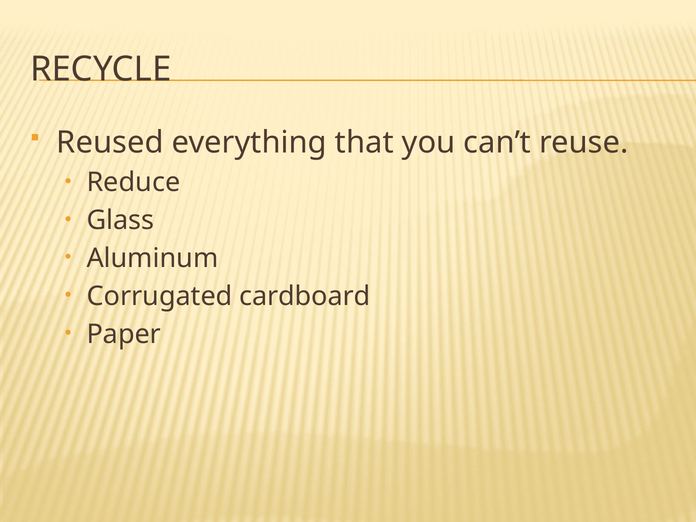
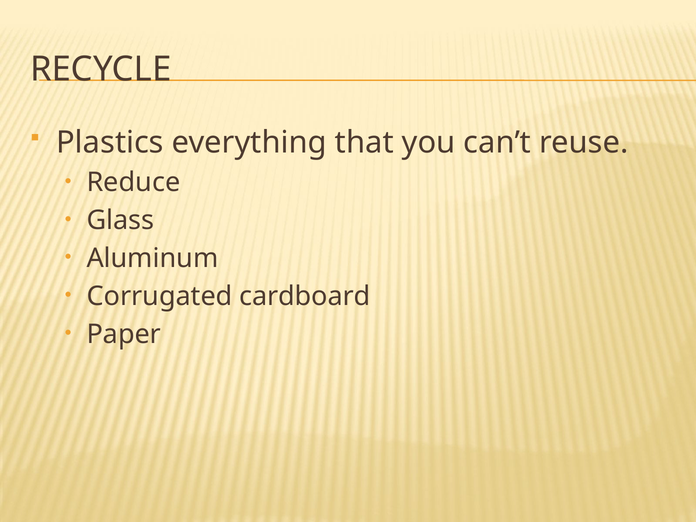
Reused: Reused -> Plastics
